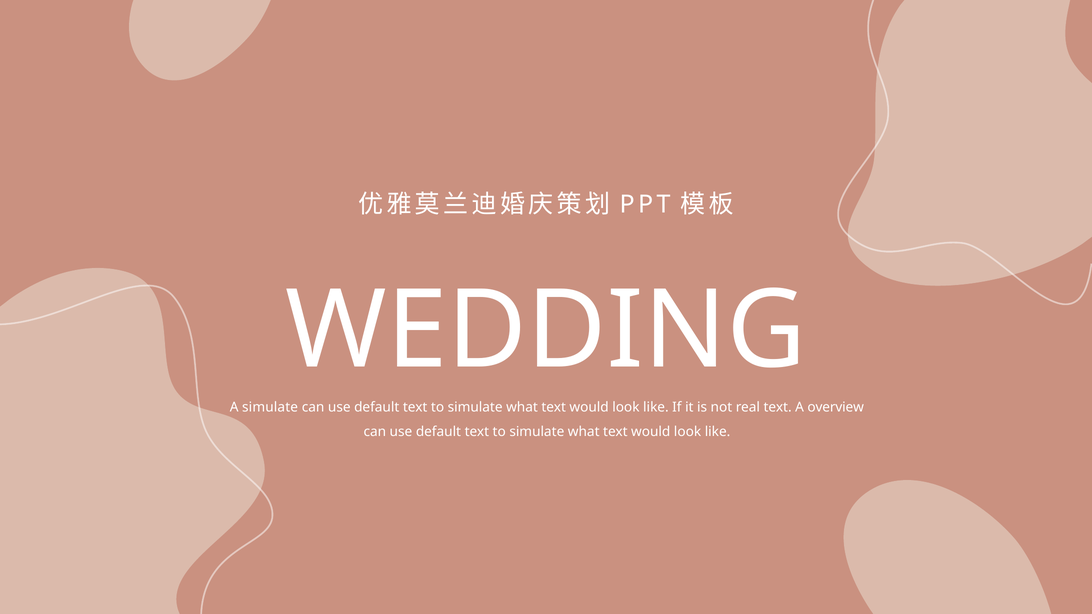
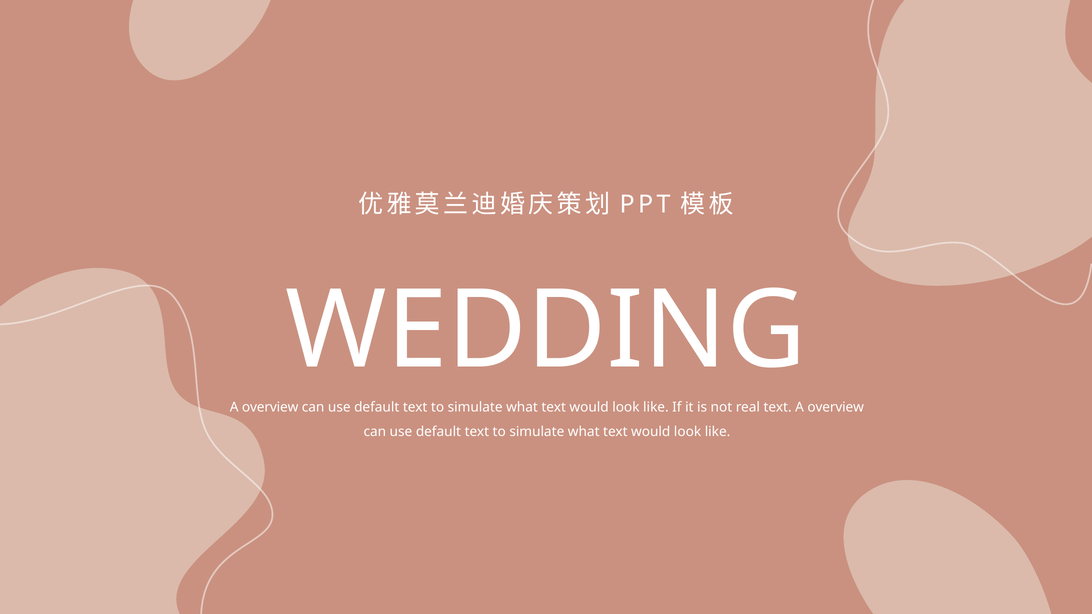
simulate at (270, 407): simulate -> overview
